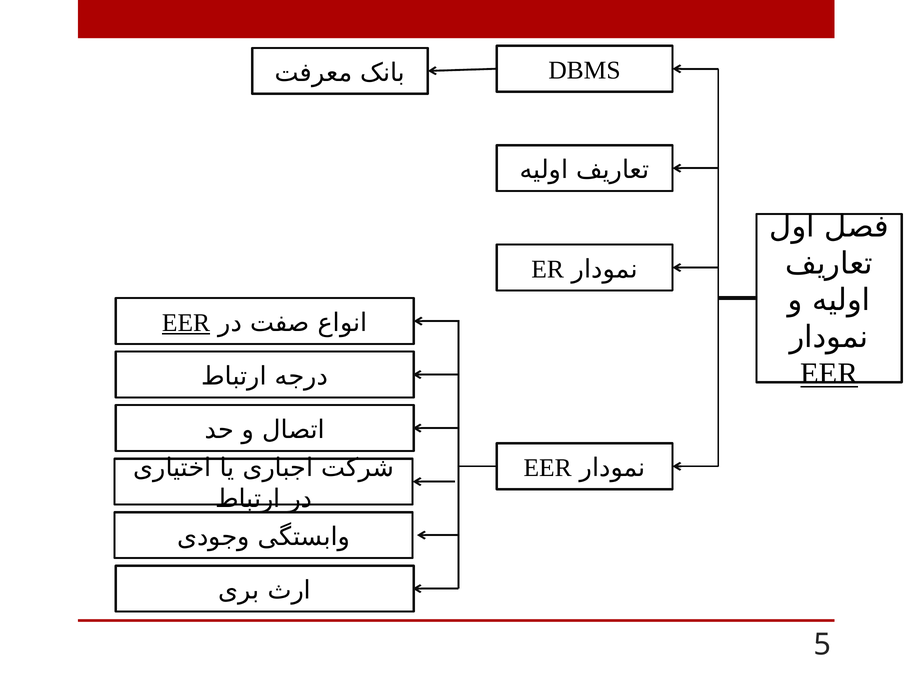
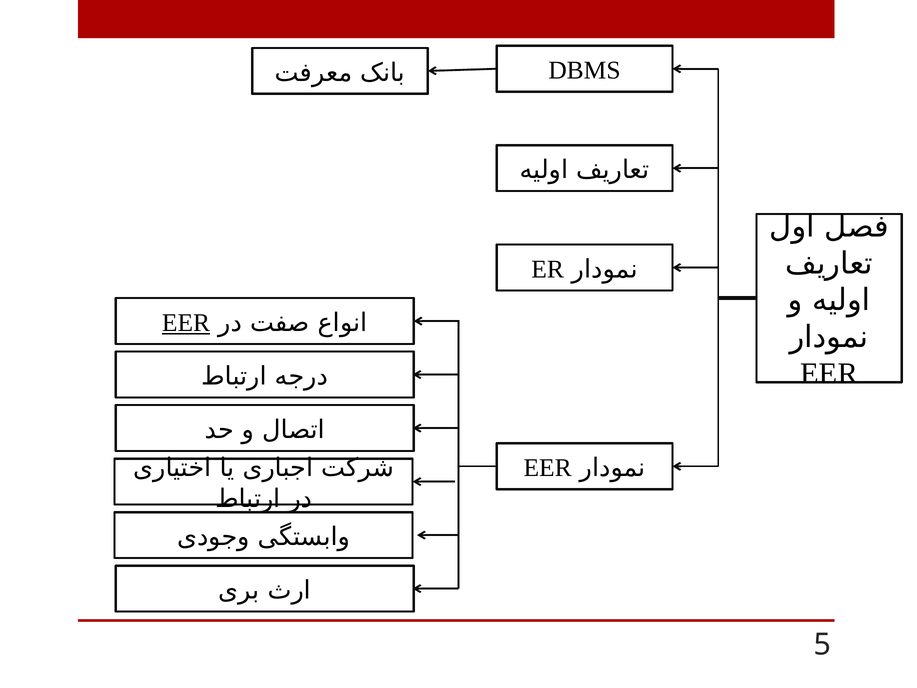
EER at (829, 374) underline: present -> none
